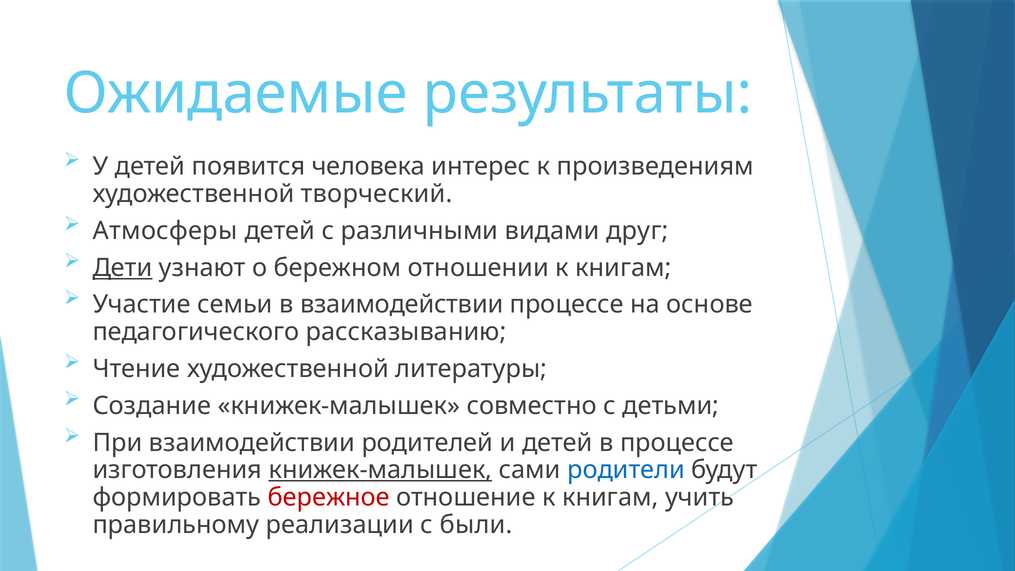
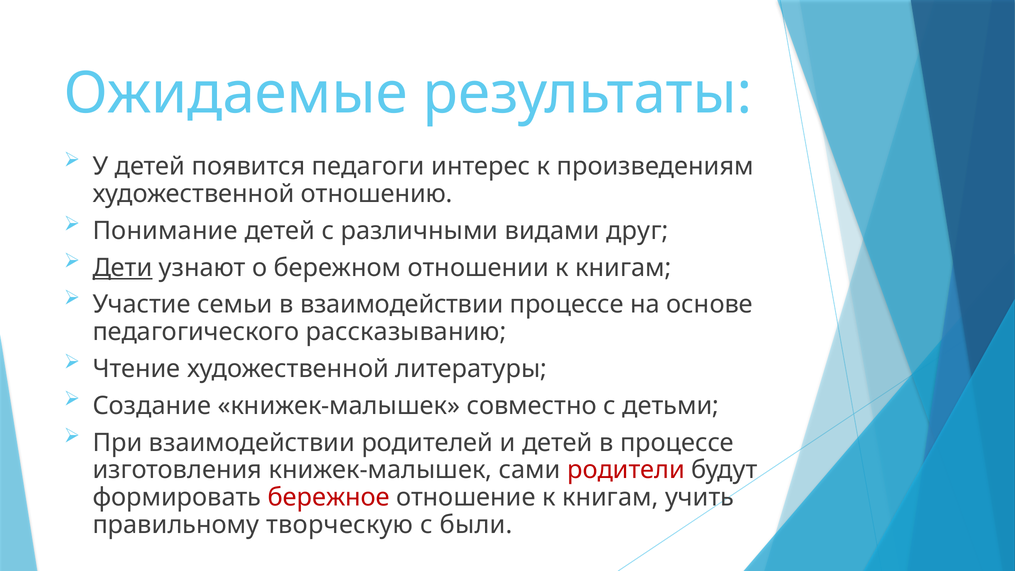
человека: человека -> педагоги
творческий: творческий -> отношению
Атмосферы: Атмосферы -> Понимание
книжек-малышек at (380, 470) underline: present -> none
родители colour: blue -> red
реализации: реализации -> творческую
